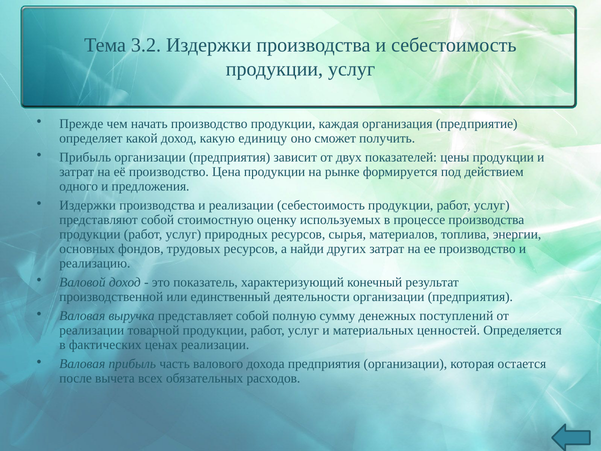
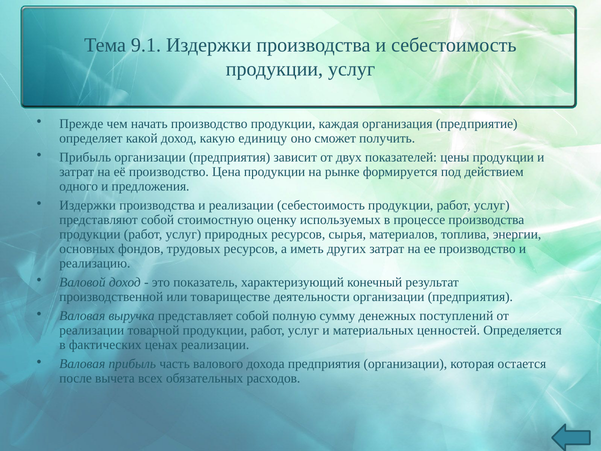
3.2: 3.2 -> 9.1
найди: найди -> иметь
единственный: единственный -> товариществе
